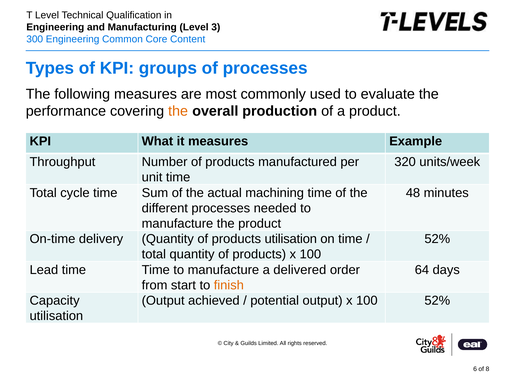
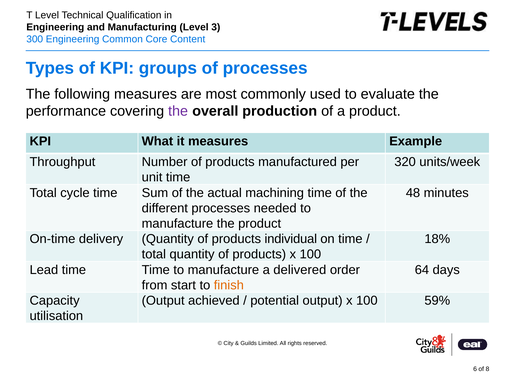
the at (178, 111) colour: orange -> purple
products utilisation: utilisation -> individual
52% at (437, 239): 52% -> 18%
output x 100 52%: 52% -> 59%
